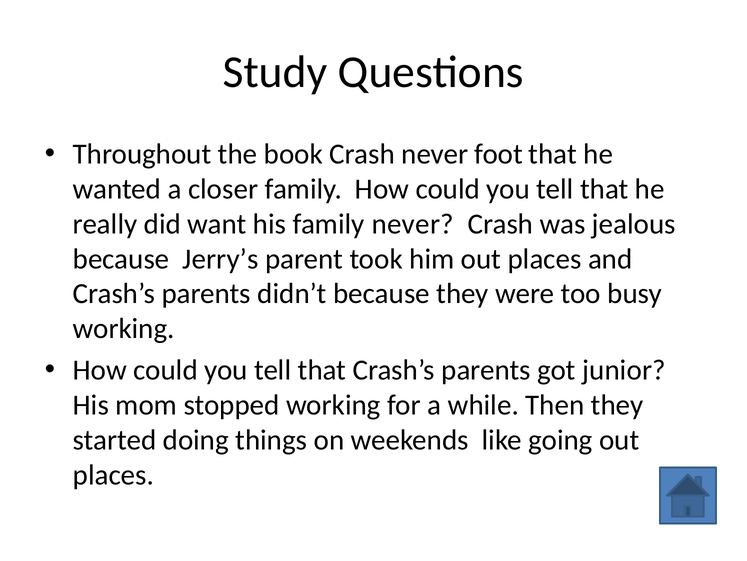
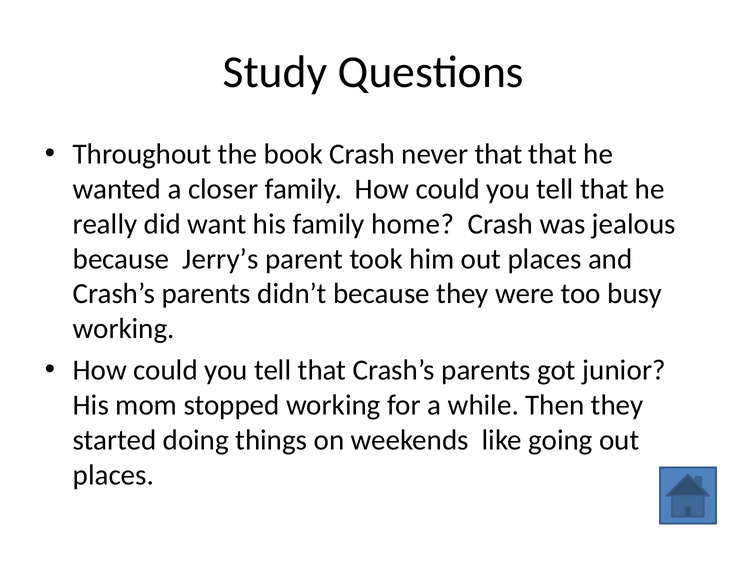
never foot: foot -> that
family never: never -> home
